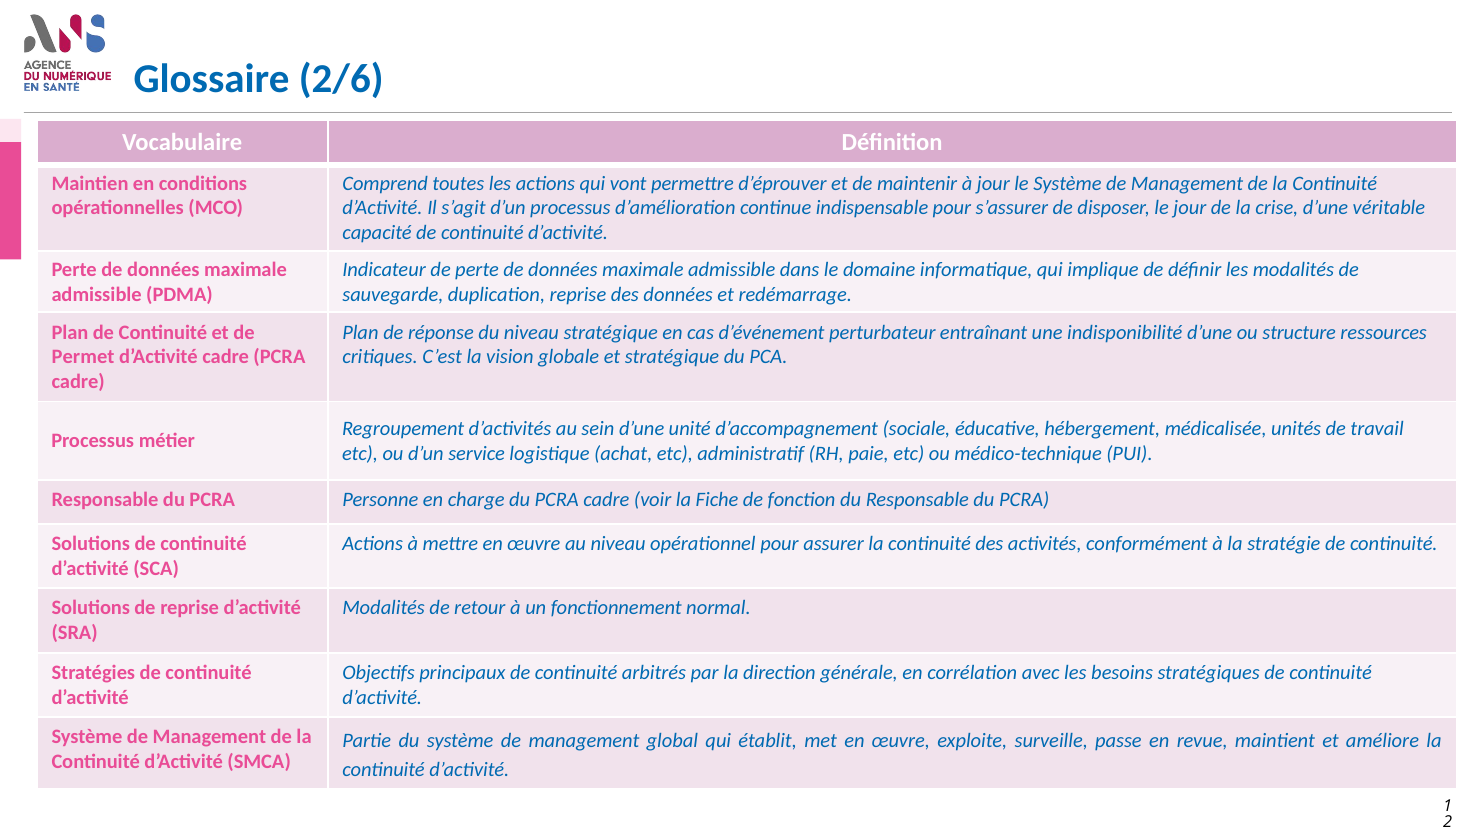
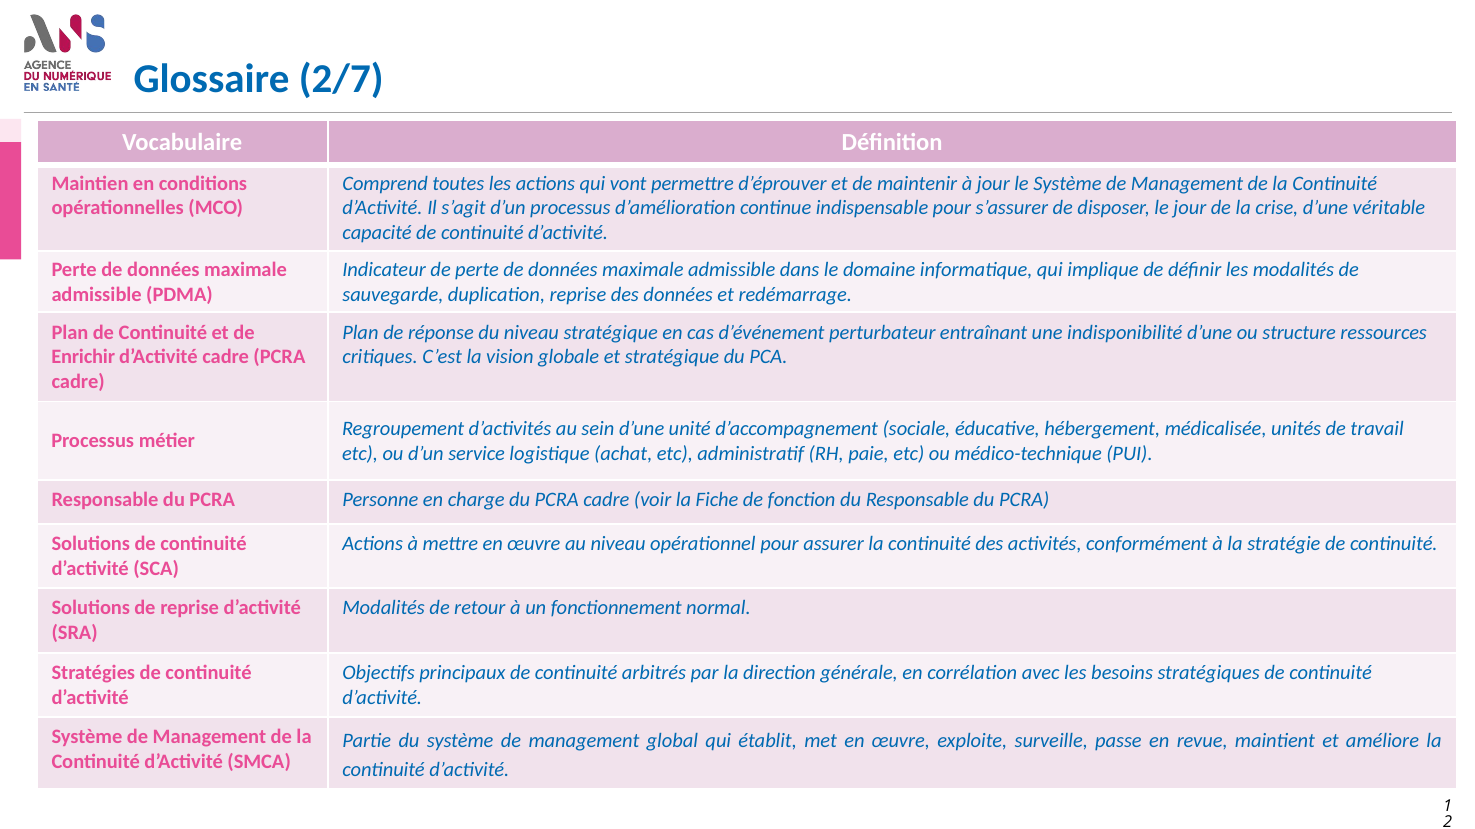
2/6: 2/6 -> 2/7
Permet: Permet -> Enrichir
